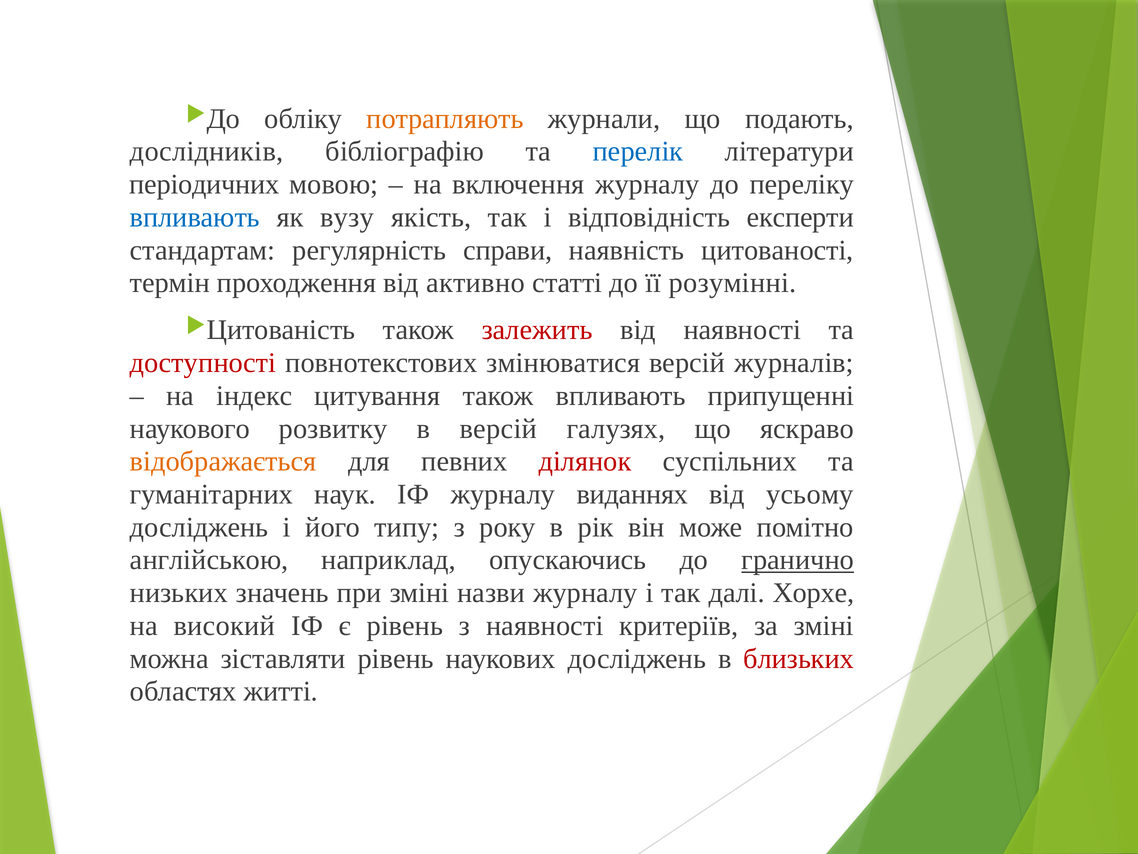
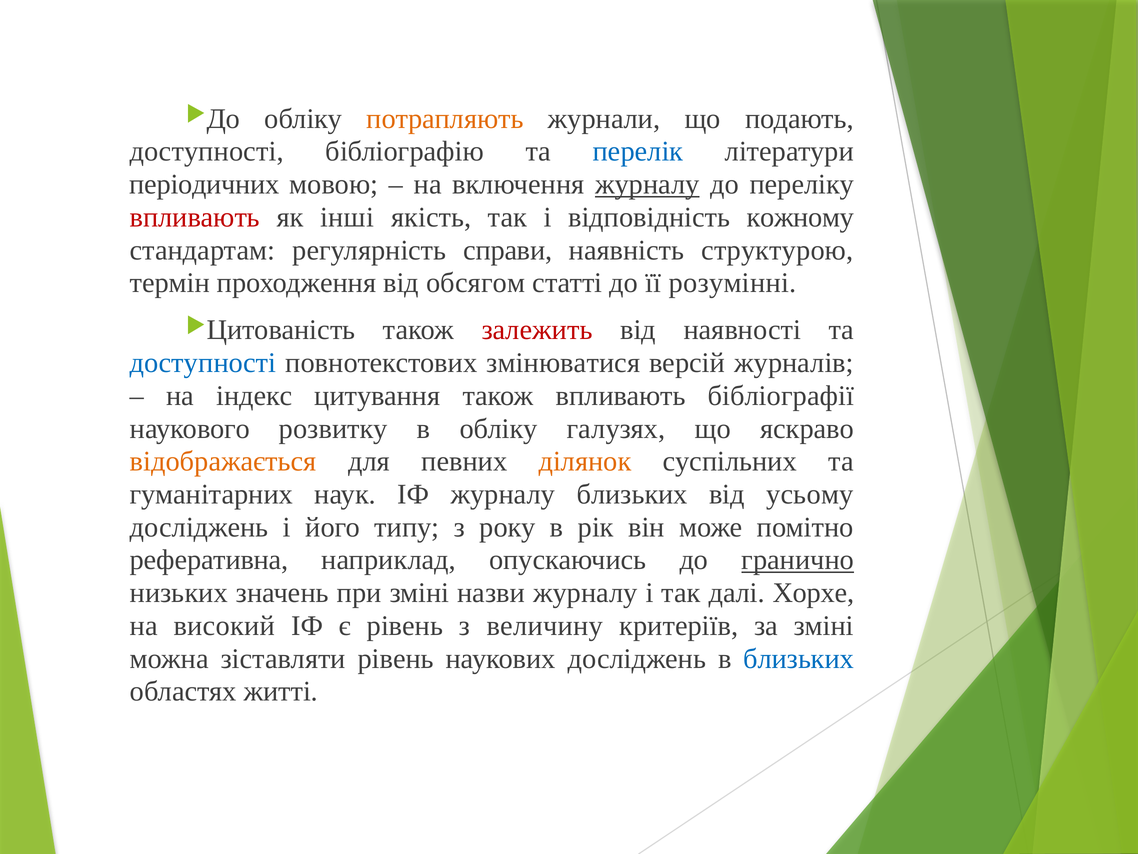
дослідників at (207, 151): дослідників -> доступності
журналу at (647, 184) underline: none -> present
впливають at (195, 217) colour: blue -> red
вузу: вузу -> інші
експерти: експерти -> кожному
цитованості: цитованості -> структурою
активно: активно -> обсягом
доступності at (203, 363) colour: red -> blue
припущенні: припущенні -> бібліографії
в версій: версій -> обліку
ділянок colour: red -> orange
журналу виданнях: виданнях -> близьких
англійською: англійською -> реферативна
з наявності: наявності -> величину
близьких at (799, 658) colour: red -> blue
